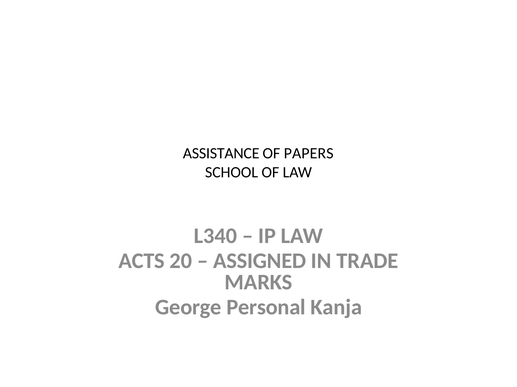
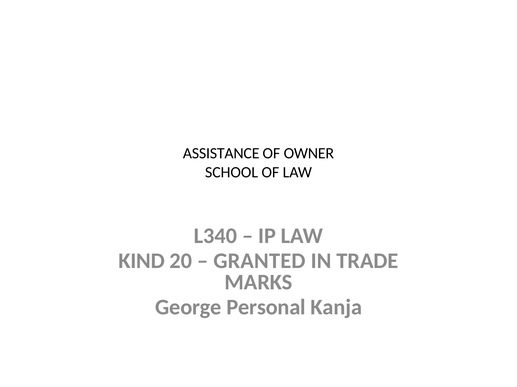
PAPERS: PAPERS -> OWNER
ACTS: ACTS -> KIND
ASSIGNED: ASSIGNED -> GRANTED
